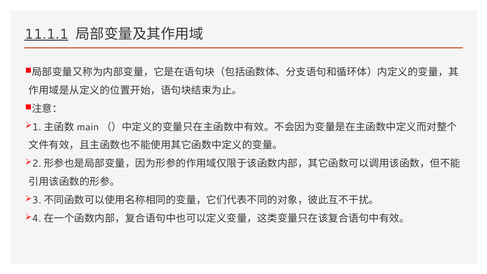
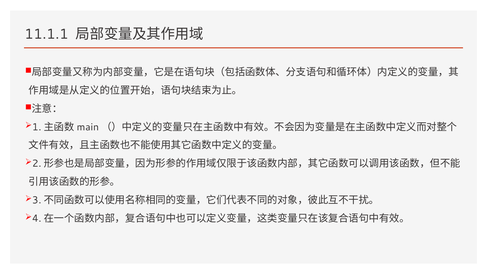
11.1.1 underline: present -> none
